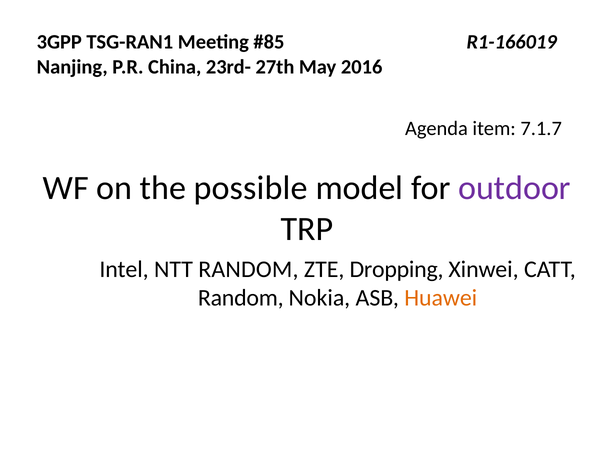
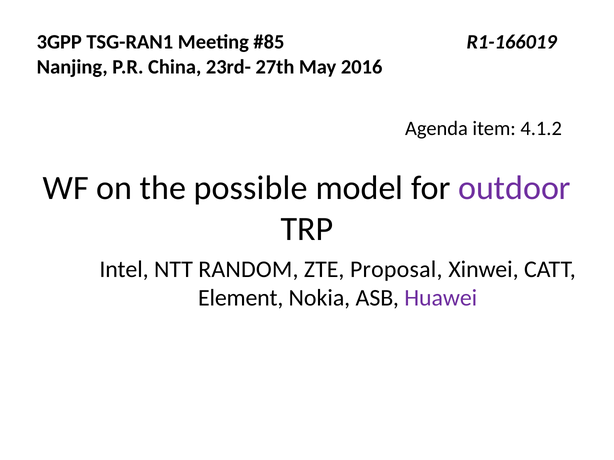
7.1.7: 7.1.7 -> 4.1.2
Dropping: Dropping -> Proposal
Random at (241, 298): Random -> Element
Huawei colour: orange -> purple
